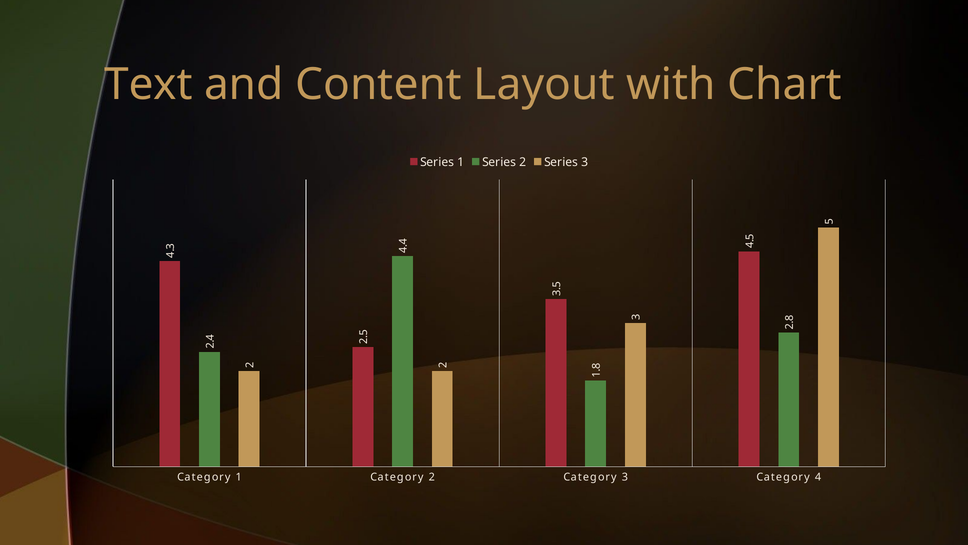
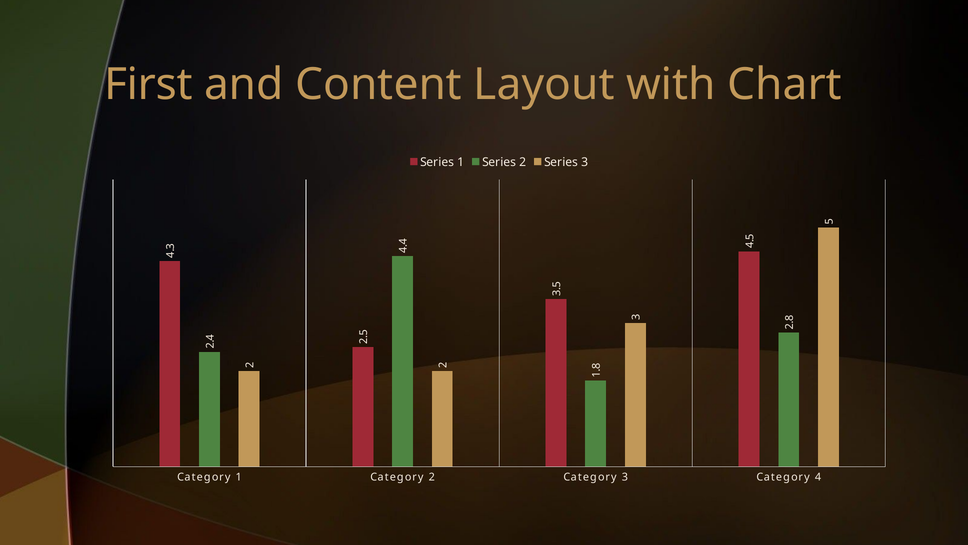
Text: Text -> First
